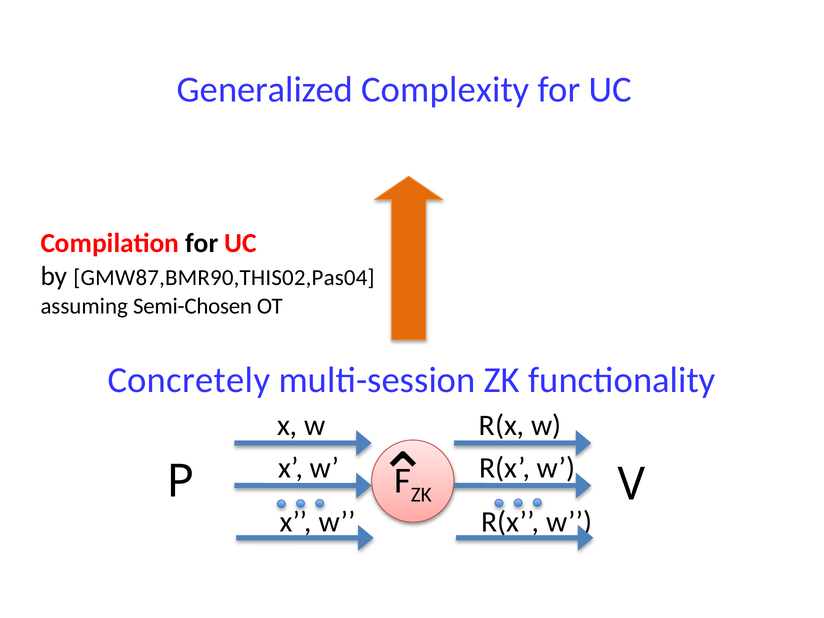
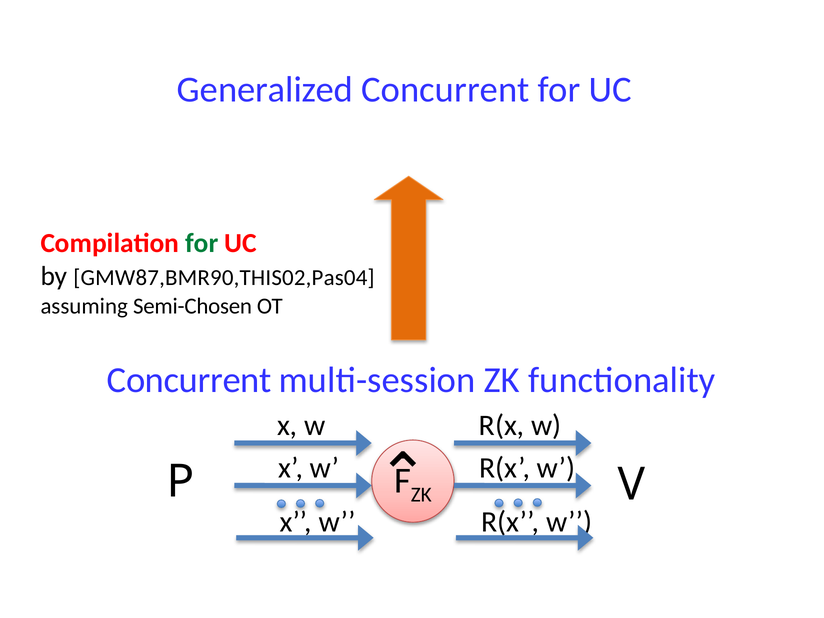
Generalized Complexity: Complexity -> Concurrent
for at (202, 243) colour: black -> green
Concretely at (189, 380): Concretely -> Concurrent
